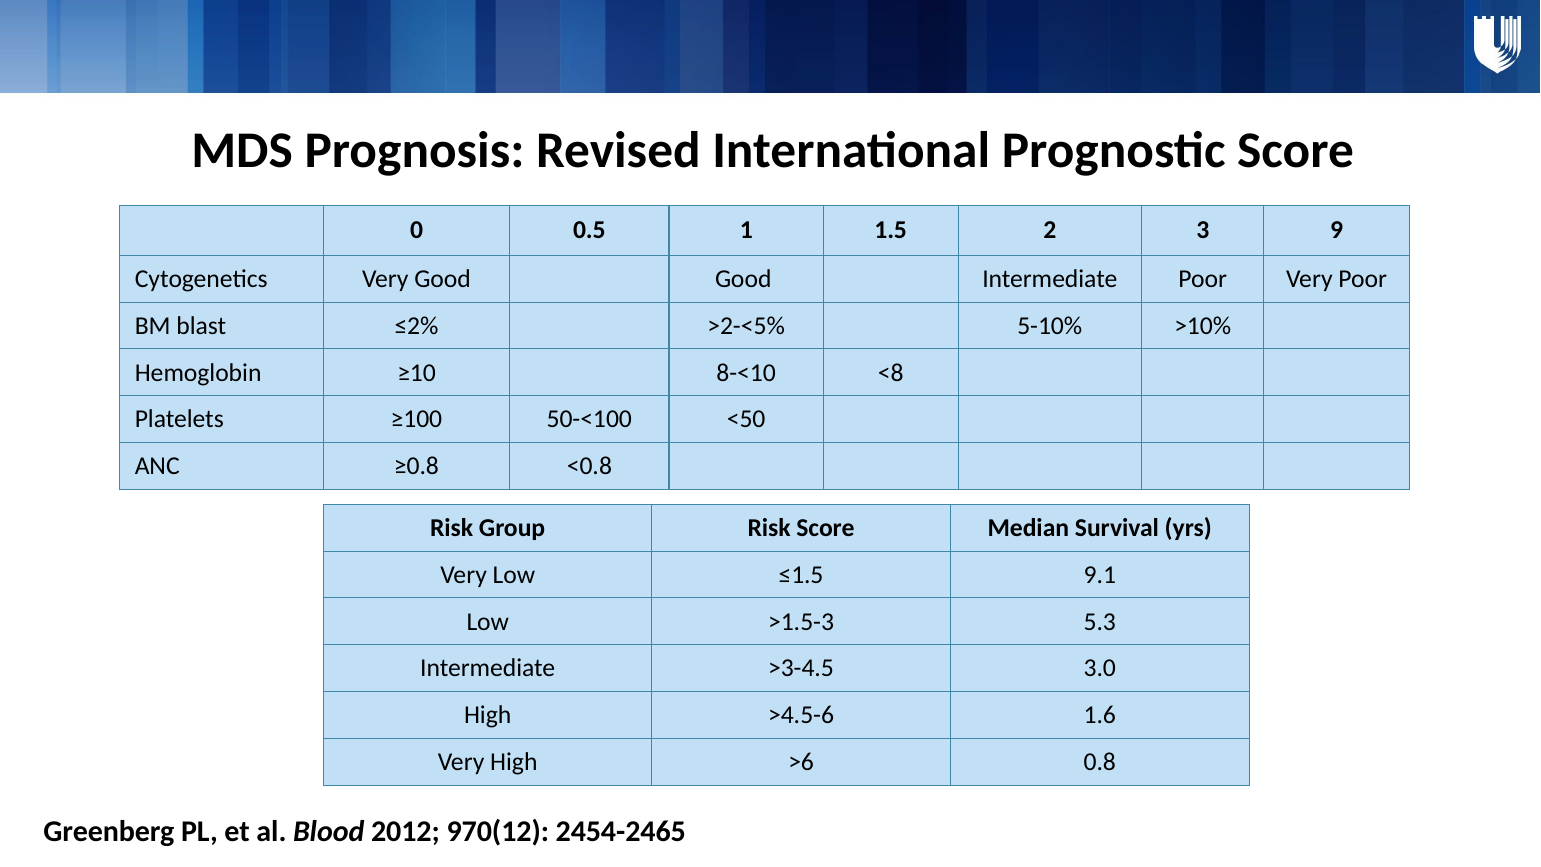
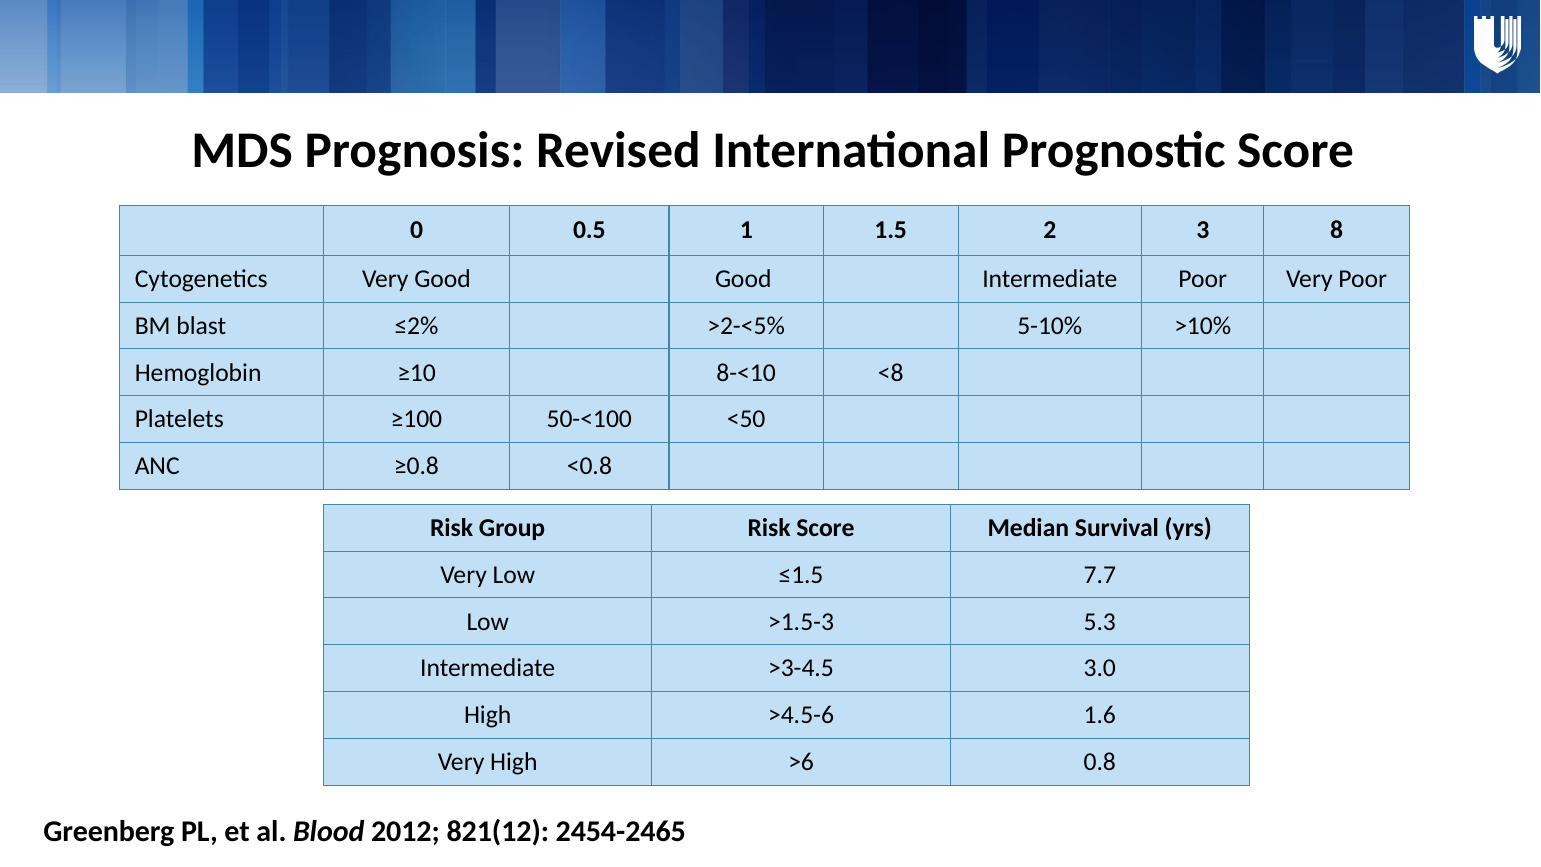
9: 9 -> 8
9.1: 9.1 -> 7.7
970(12: 970(12 -> 821(12
